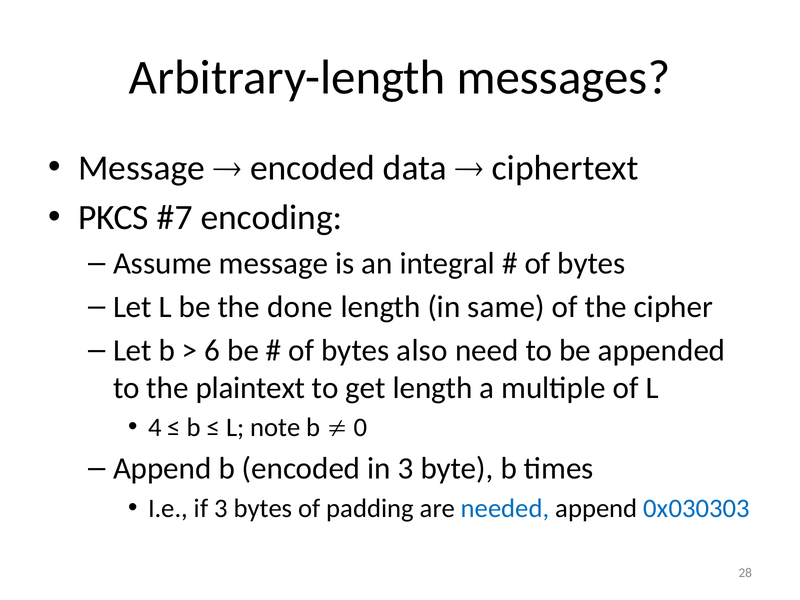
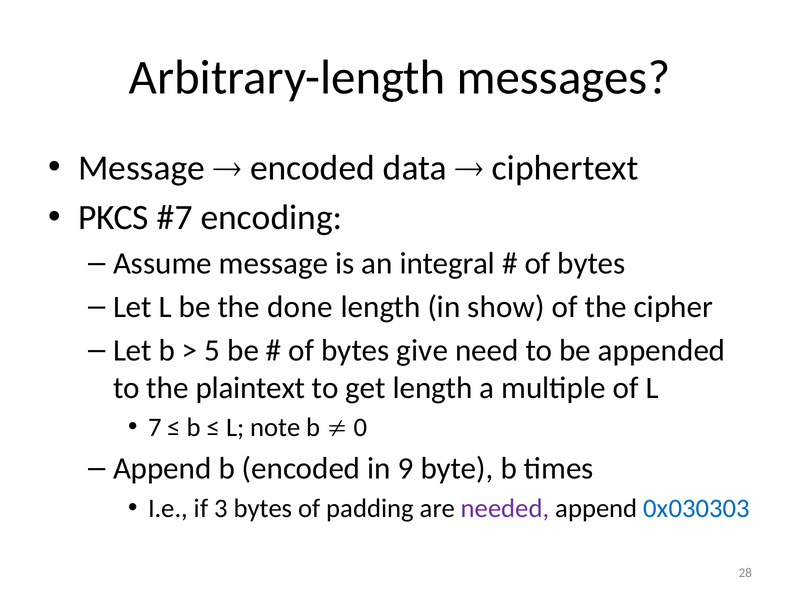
same: same -> show
6: 6 -> 5
also: also -> give
4: 4 -> 7
in 3: 3 -> 9
needed colour: blue -> purple
